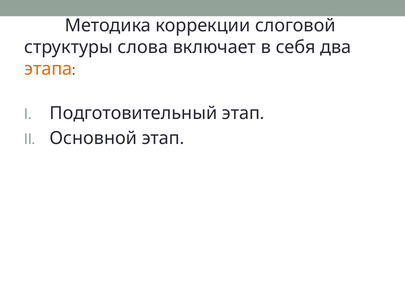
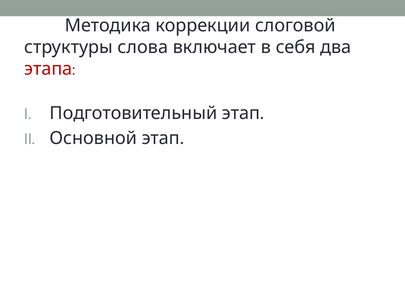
этапа colour: orange -> red
